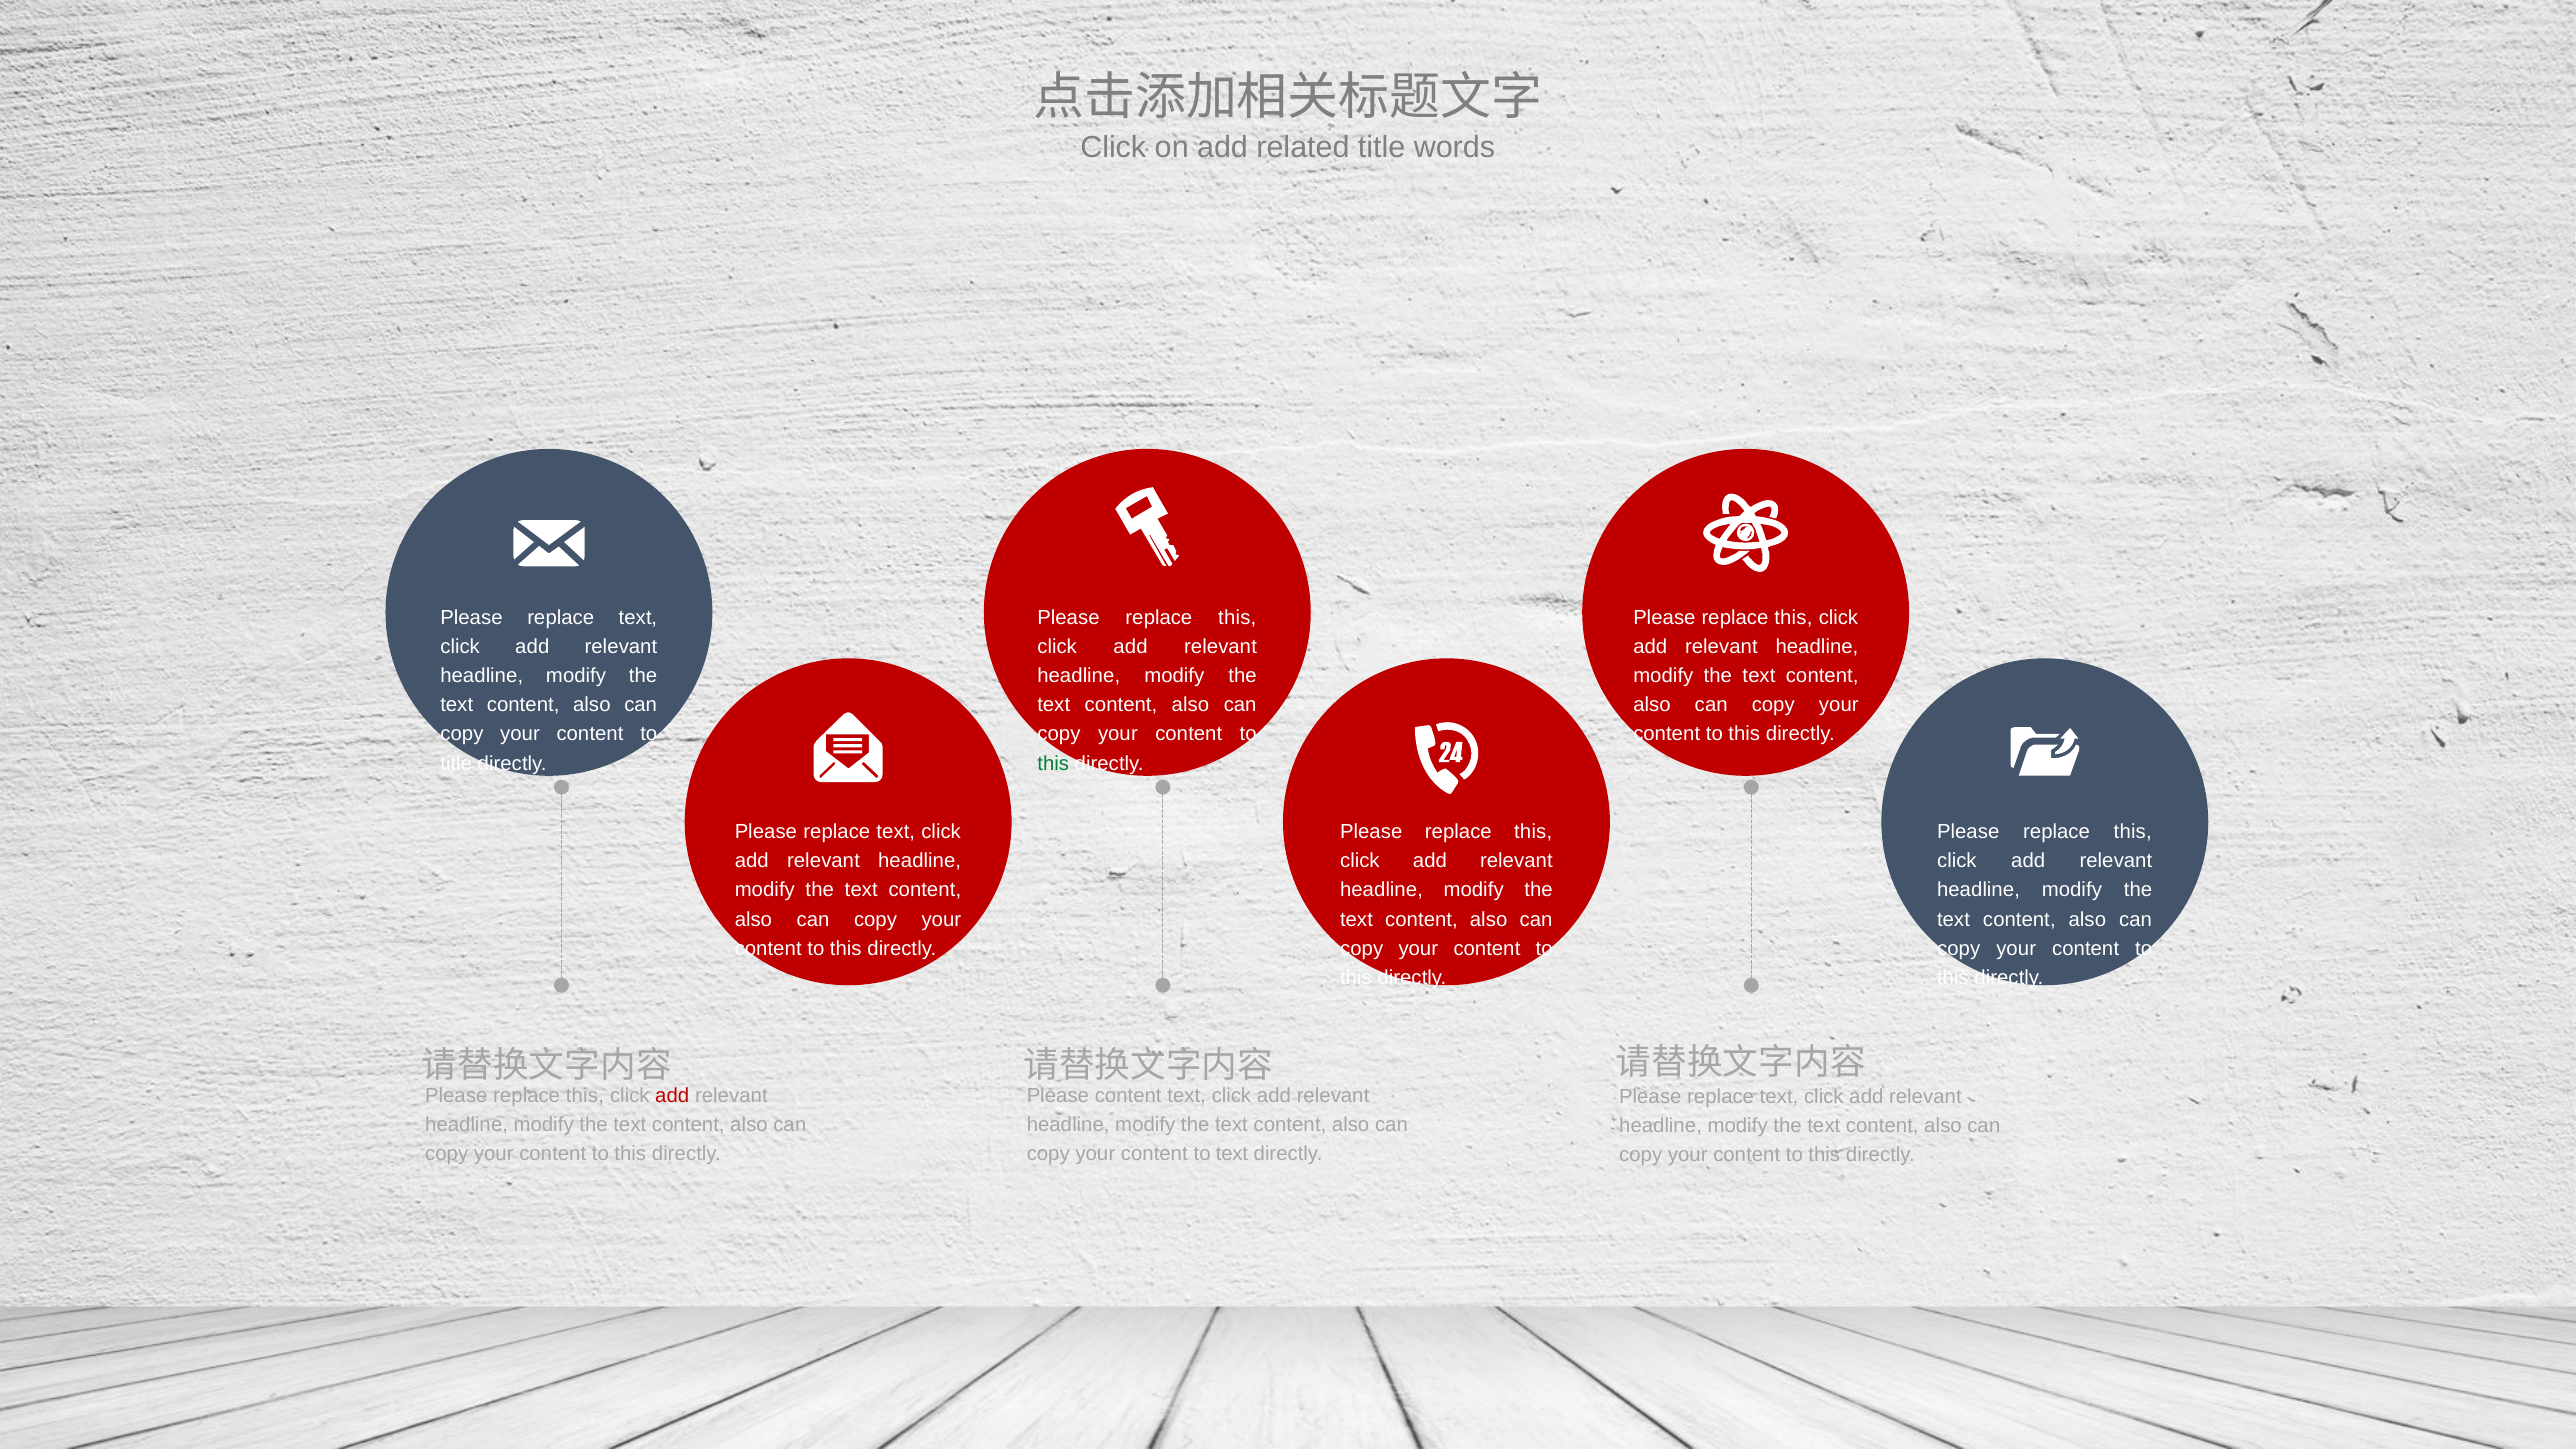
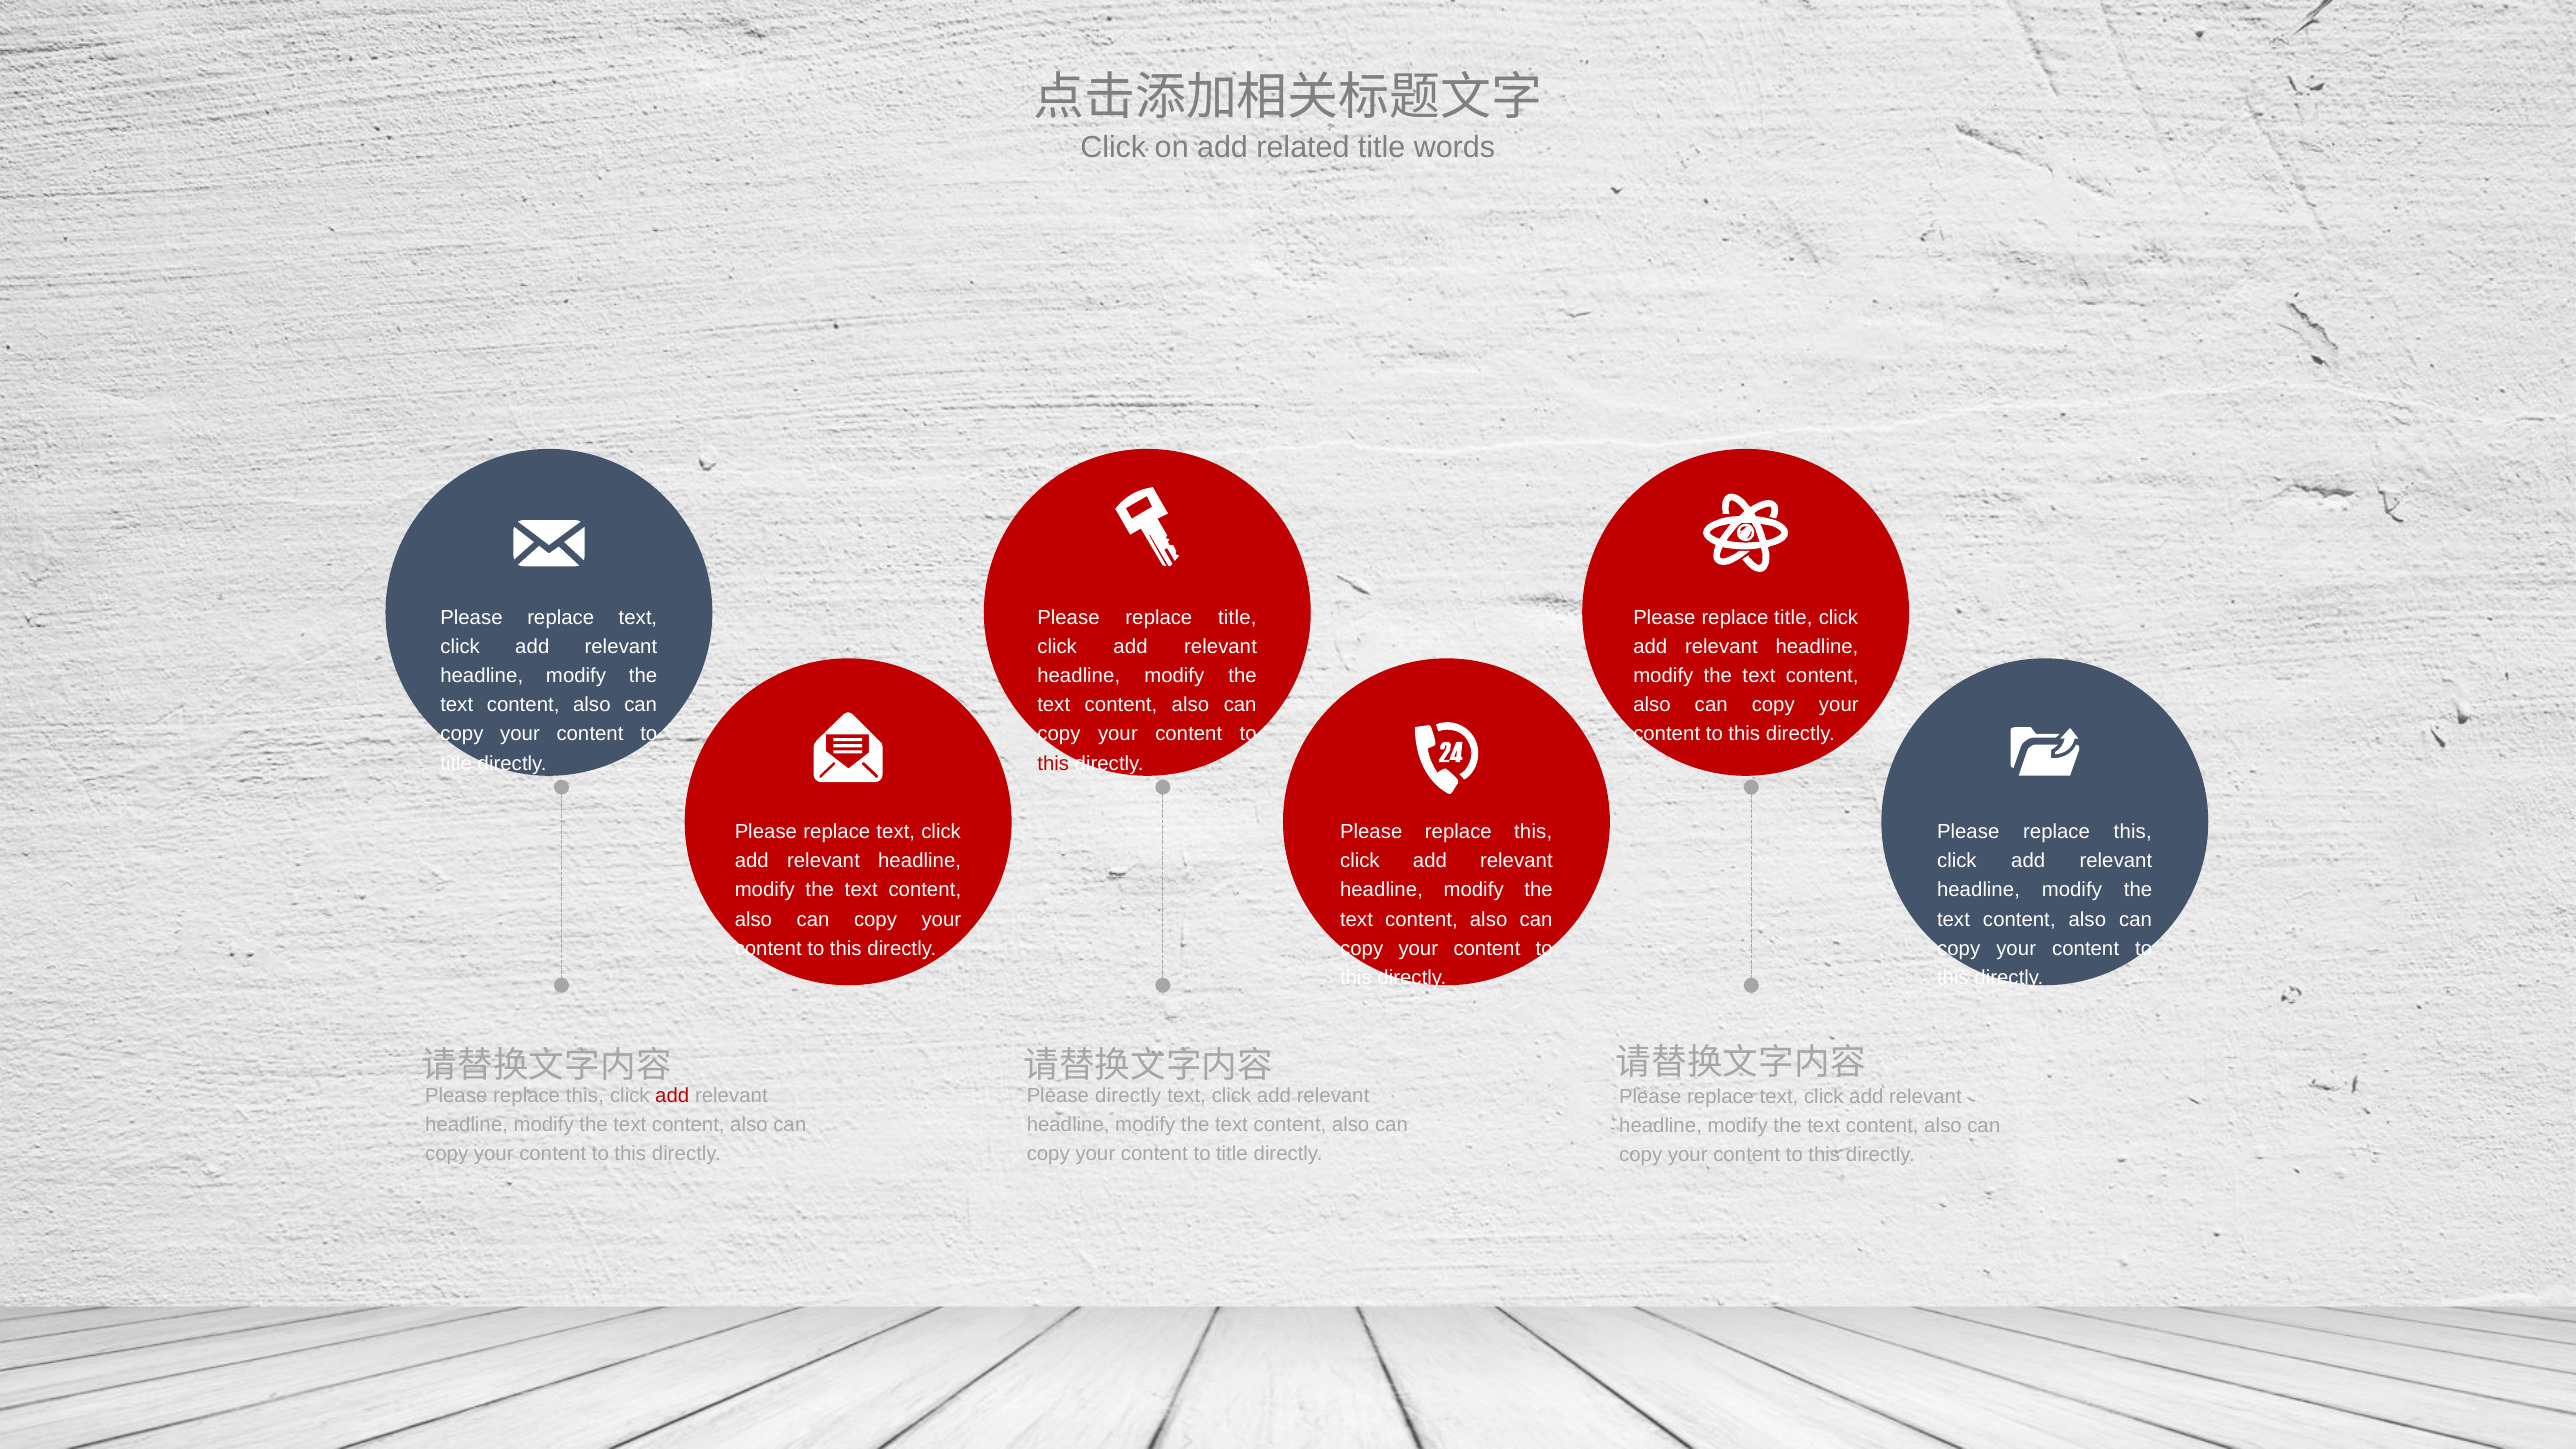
this at (1237, 617): this -> title
this at (1793, 617): this -> title
this at (1053, 763) colour: green -> red
Please content: content -> directly
text at (1232, 1154): text -> title
